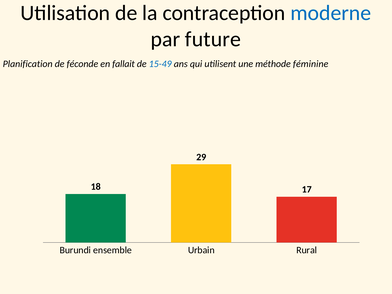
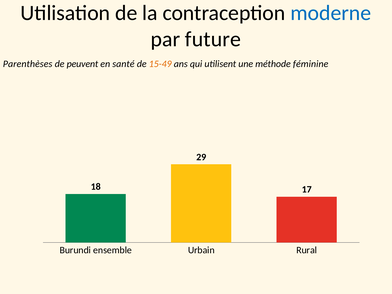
Planification: Planification -> Parenthèses
féconde: féconde -> peuvent
fallait: fallait -> santé
15-49 colour: blue -> orange
